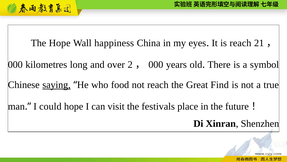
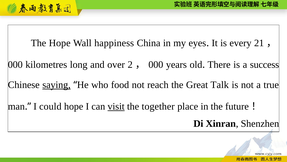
is reach: reach -> every
symbol: symbol -> success
Find: Find -> Talk
visit underline: none -> present
festivals: festivals -> together
